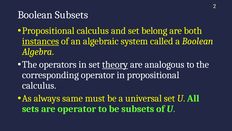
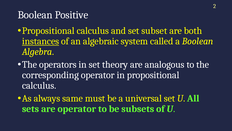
Boolean Subsets: Subsets -> Positive
belong: belong -> subset
theory underline: present -> none
